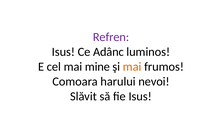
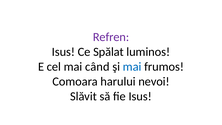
Adânc: Adânc -> Spălat
mine: mine -> când
mai at (132, 67) colour: orange -> blue
